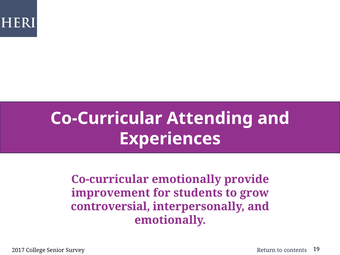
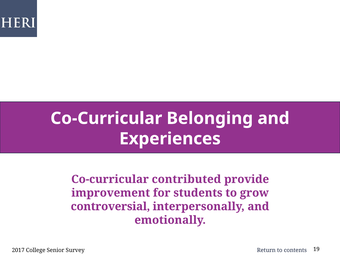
Attending: Attending -> Belonging
Co-curricular emotionally: emotionally -> contributed
